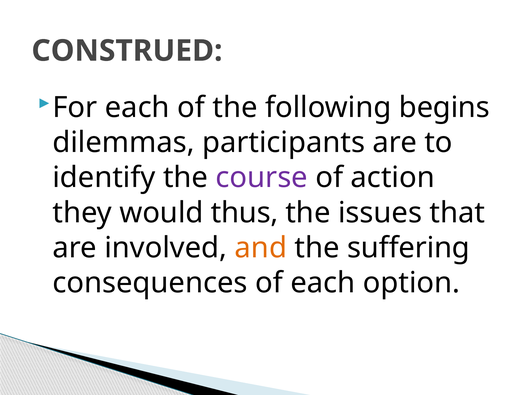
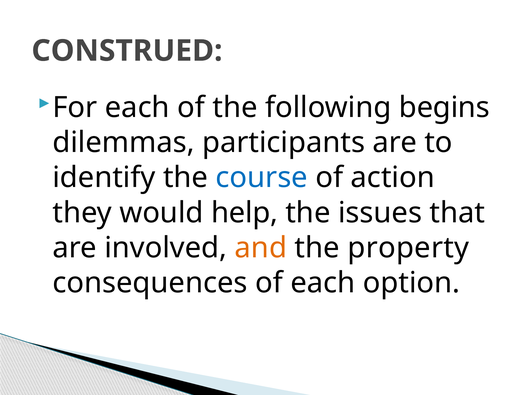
course colour: purple -> blue
thus: thus -> help
suffering: suffering -> property
